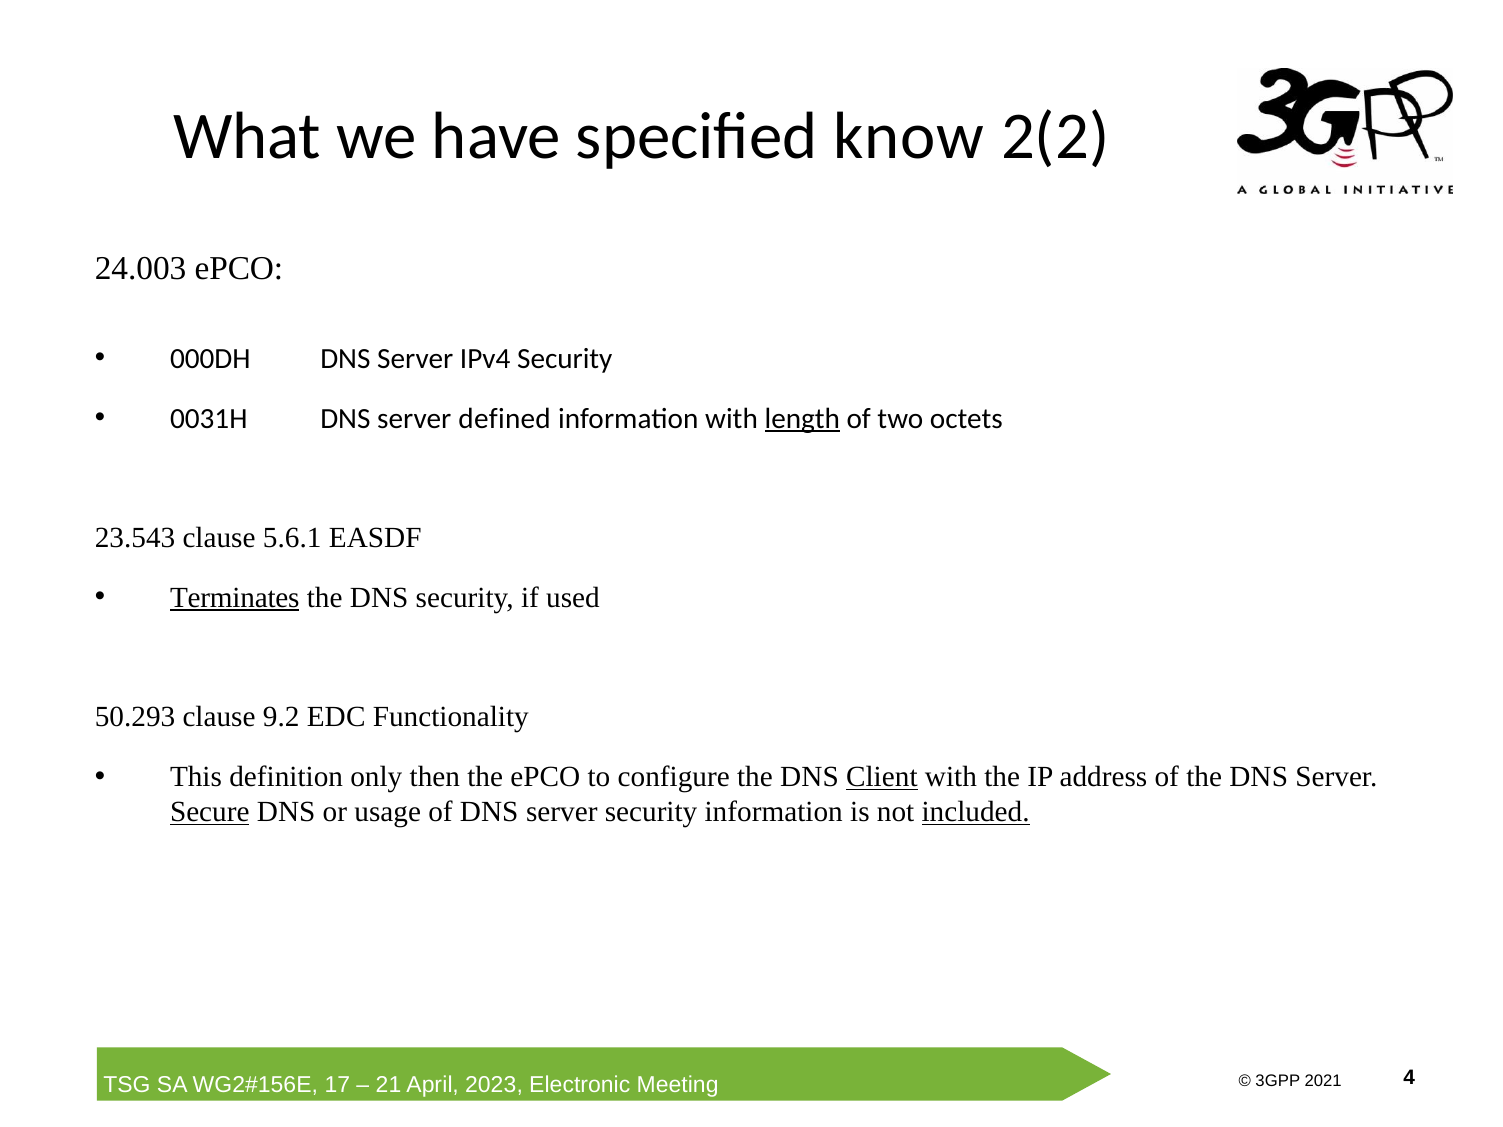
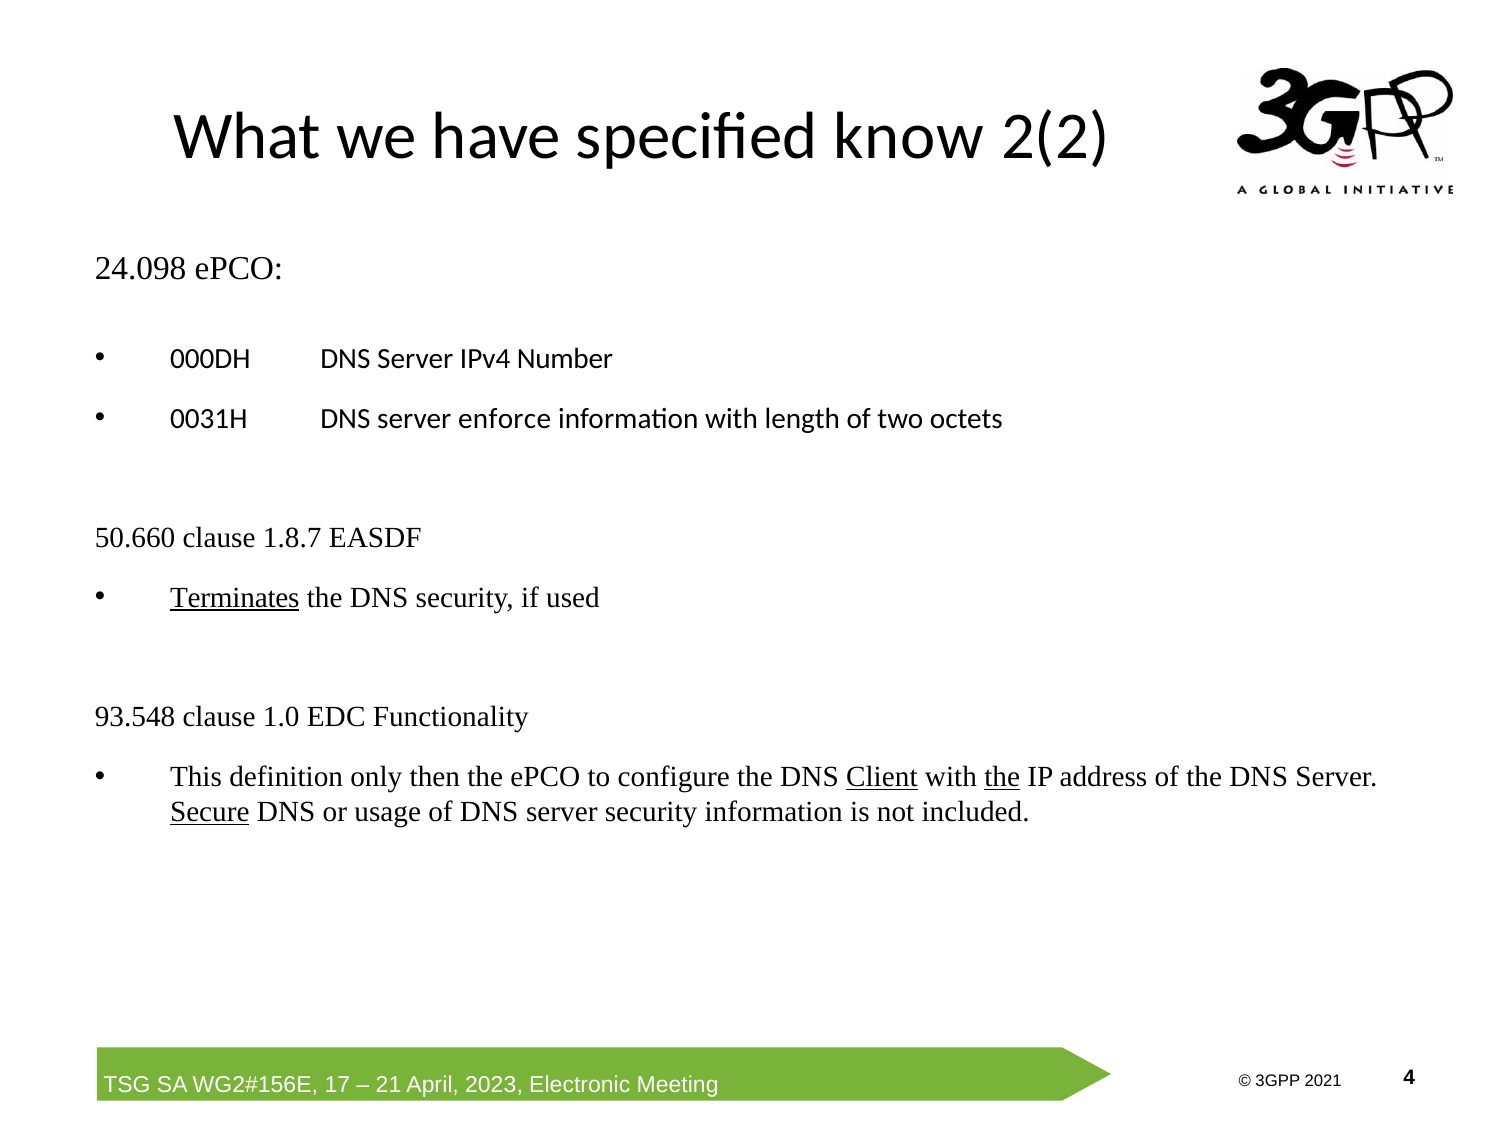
24.003: 24.003 -> 24.098
IPv4 Security: Security -> Number
defined: defined -> enforce
length underline: present -> none
23.543: 23.543 -> 50.660
5.6.1: 5.6.1 -> 1.8.7
50.293: 50.293 -> 93.548
9.2: 9.2 -> 1.0
the at (1002, 777) underline: none -> present
included underline: present -> none
